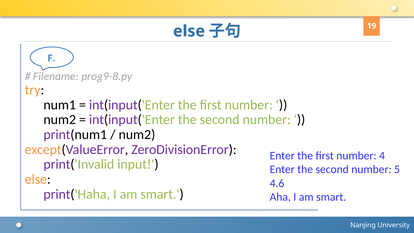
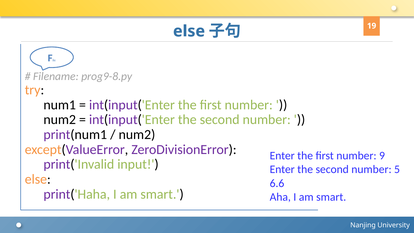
4: 4 -> 9
4.6: 4.6 -> 6.6
